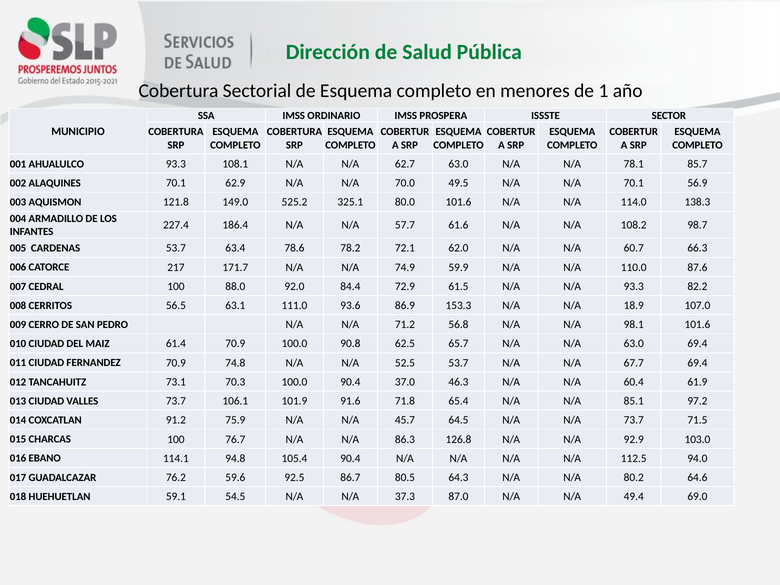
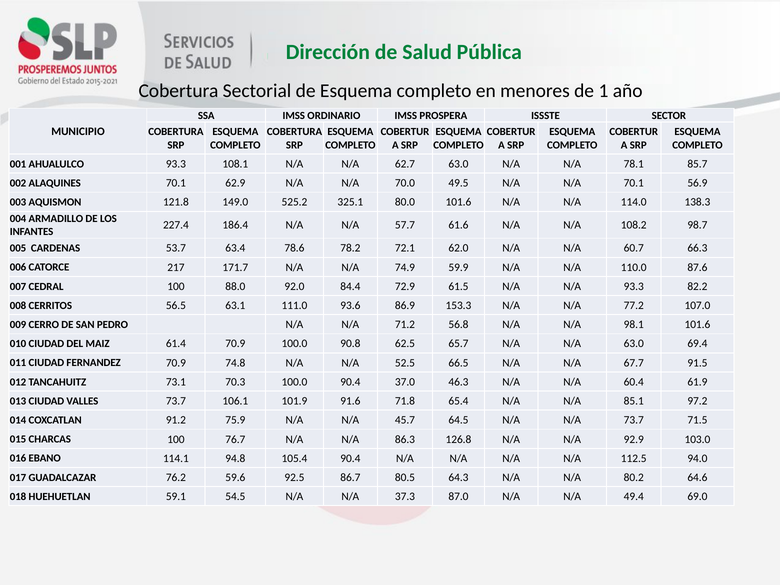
18.9: 18.9 -> 77.2
52.5 53.7: 53.7 -> 66.5
67.7 69.4: 69.4 -> 91.5
